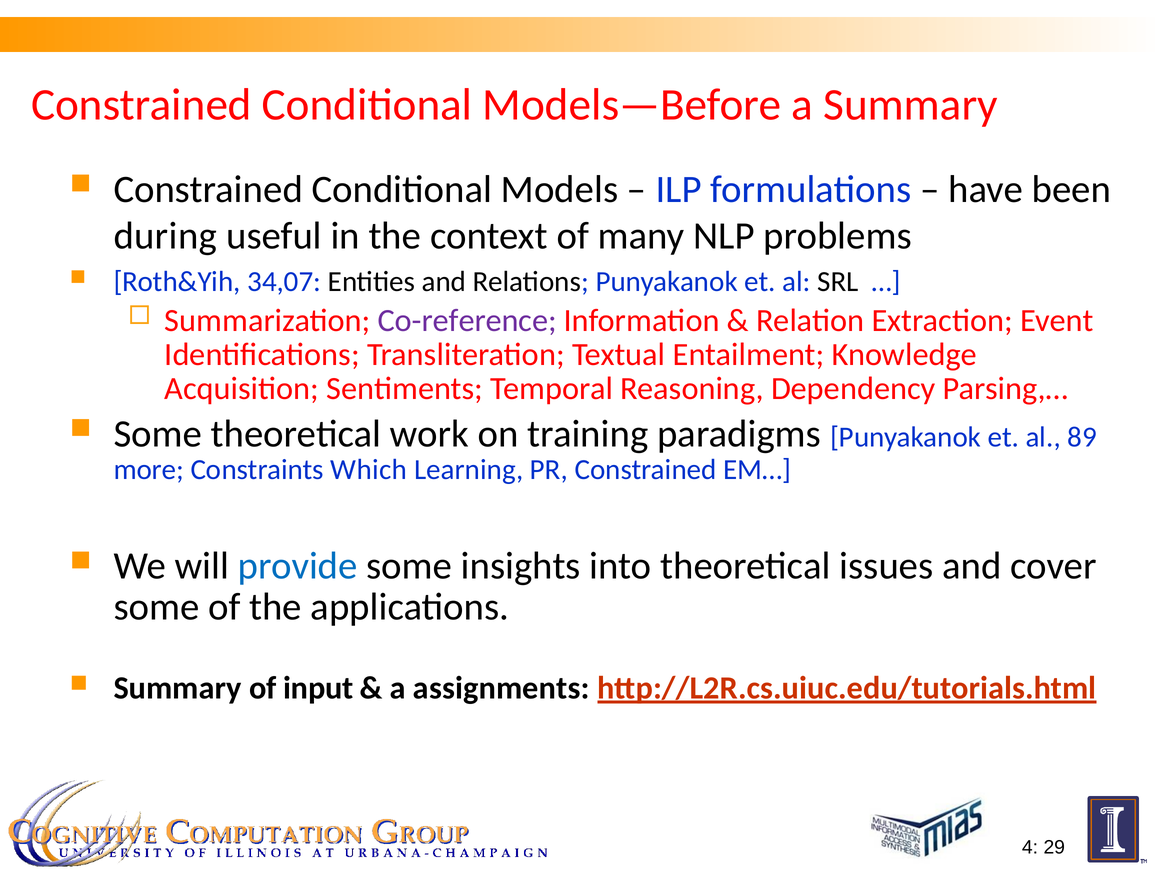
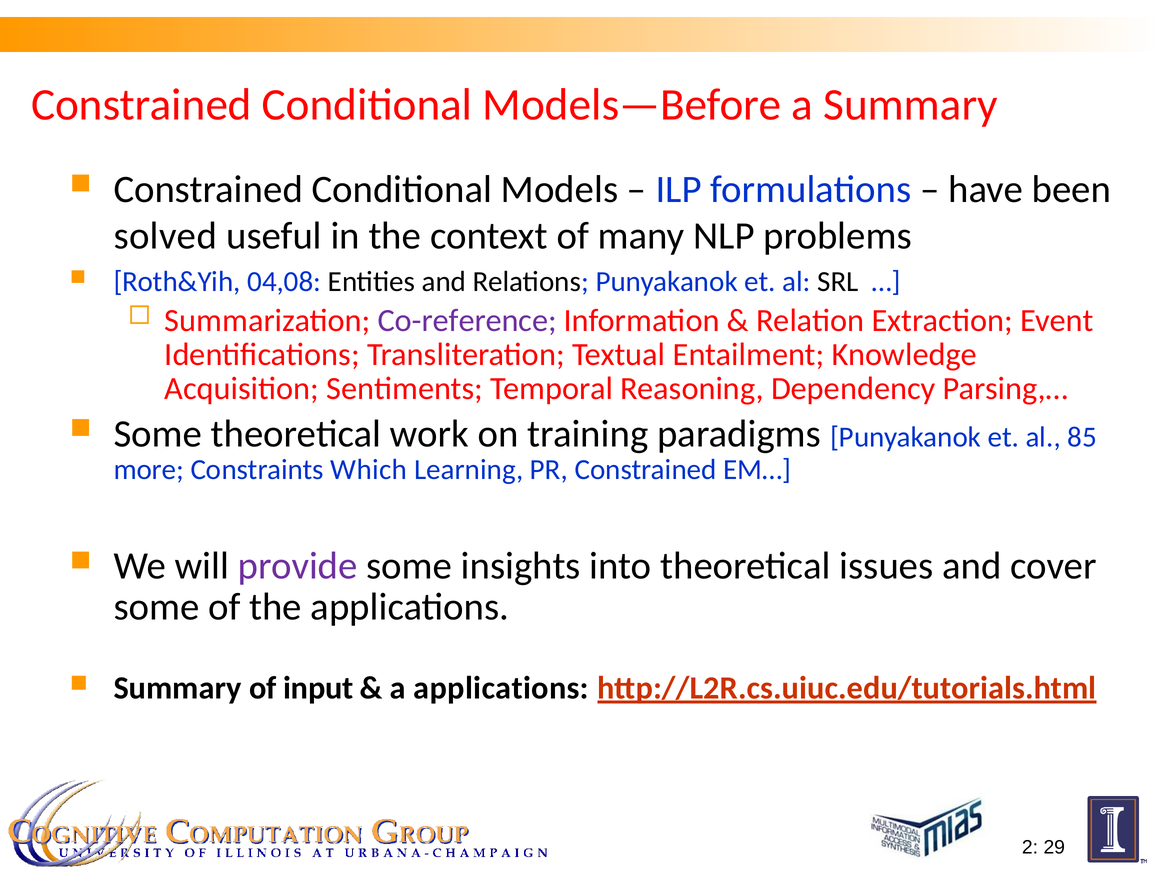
during: during -> solved
34,07: 34,07 -> 04,08
89: 89 -> 85
provide colour: blue -> purple
a assignments: assignments -> applications
4: 4 -> 2
